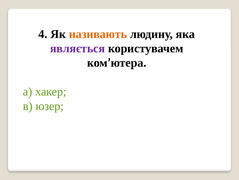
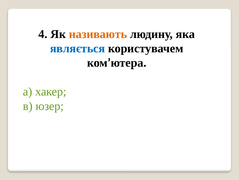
являється colour: purple -> blue
